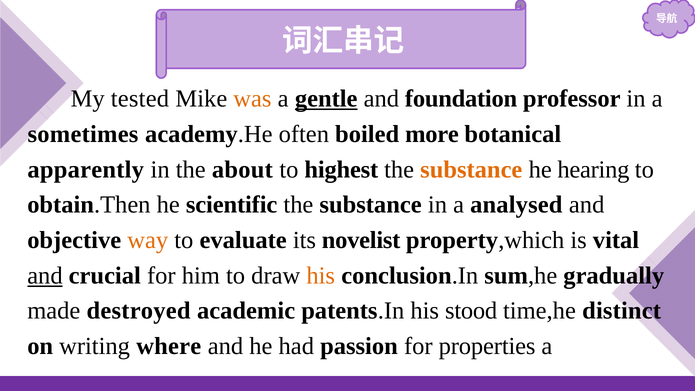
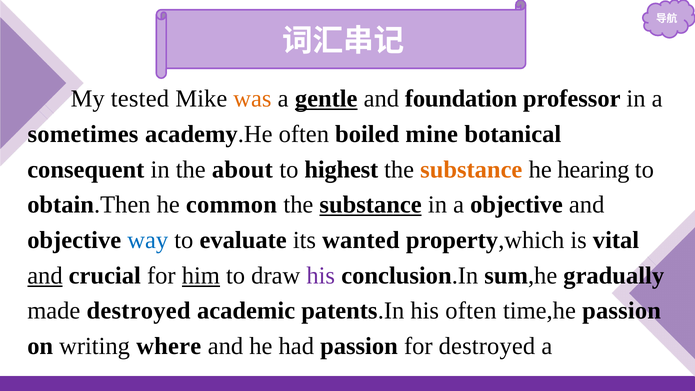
more: more -> mine
apparently: apparently -> consequent
scientific: scientific -> common
substance at (371, 205) underline: none -> present
a analysed: analysed -> objective
way colour: orange -> blue
novelist: novelist -> wanted
him underline: none -> present
his at (321, 275) colour: orange -> purple
his stood: stood -> often
time,he distinct: distinct -> passion
for properties: properties -> destroyed
